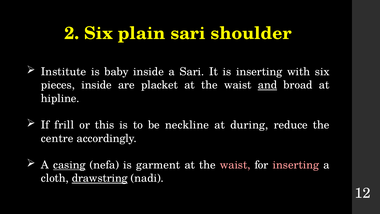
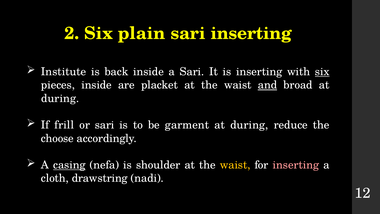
sari shoulder: shoulder -> inserting
baby: baby -> back
six at (322, 72) underline: none -> present
hipline at (60, 98): hipline -> during
or this: this -> sari
neckline: neckline -> garment
centre: centre -> choose
garment: garment -> shoulder
waist at (235, 165) colour: pink -> yellow
drawstring underline: present -> none
